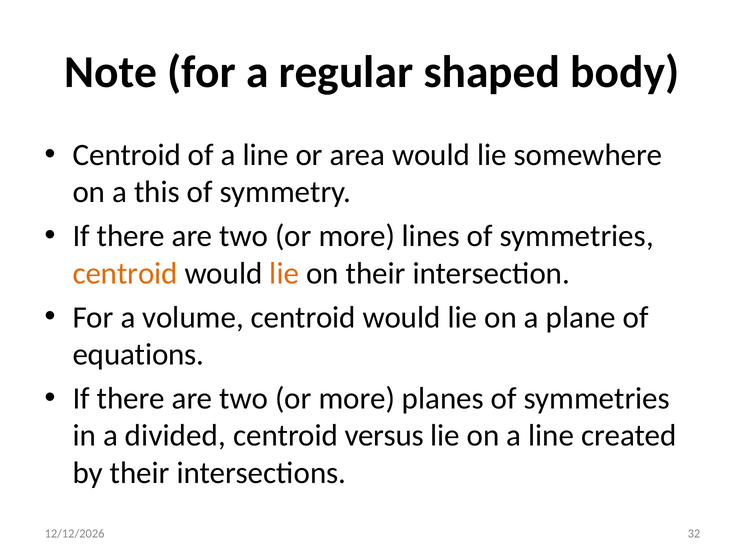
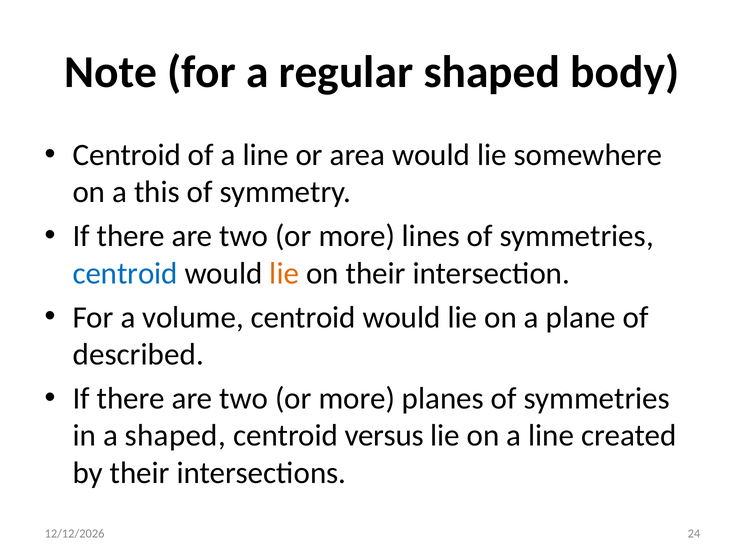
centroid at (125, 273) colour: orange -> blue
equations: equations -> described
a divided: divided -> shaped
32: 32 -> 24
